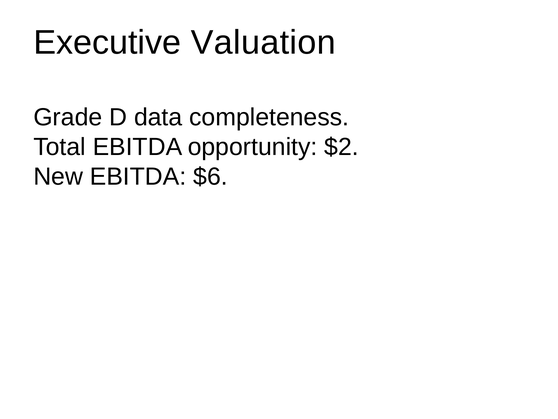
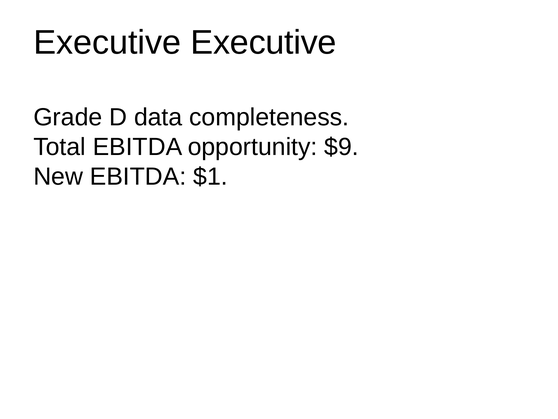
Executive Valuation: Valuation -> Executive
$2: $2 -> $9
$6: $6 -> $1
